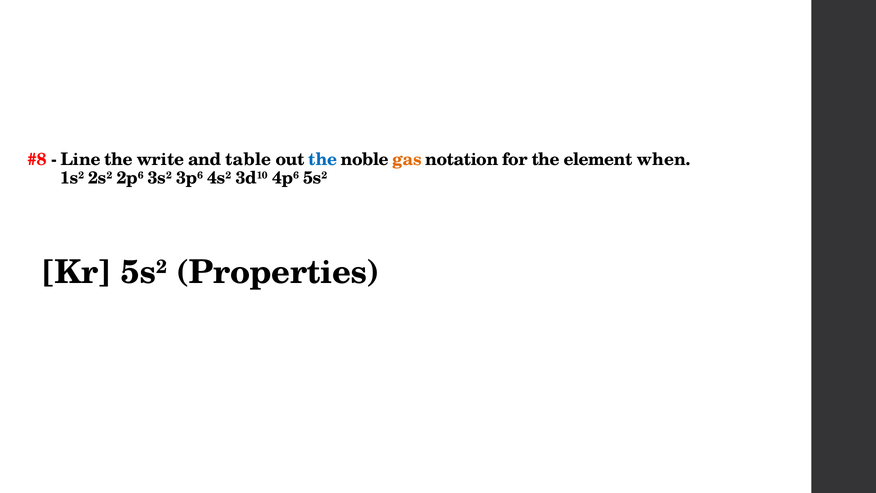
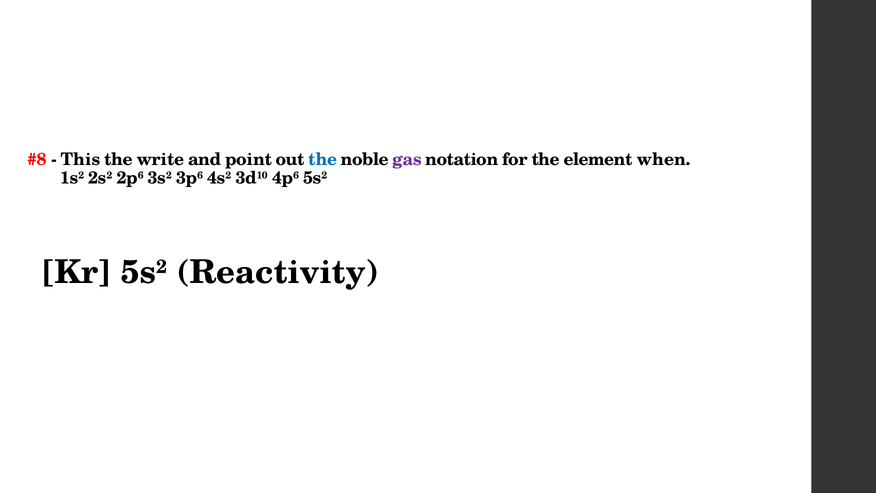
Line: Line -> This
table: table -> point
gas colour: orange -> purple
Properties: Properties -> Reactivity
